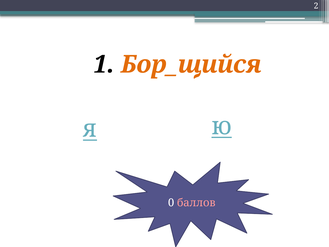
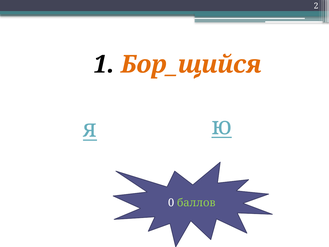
баллов colour: pink -> light green
